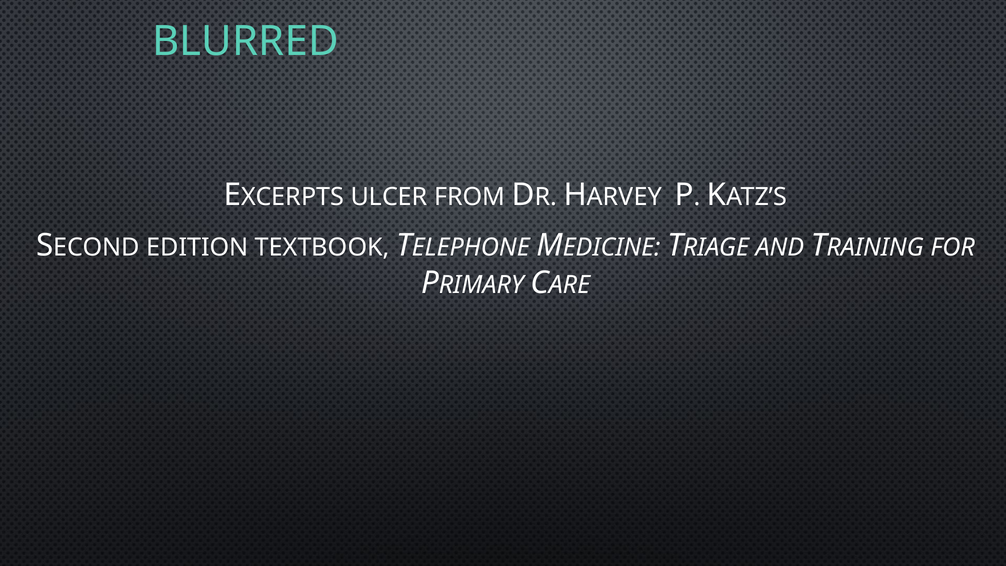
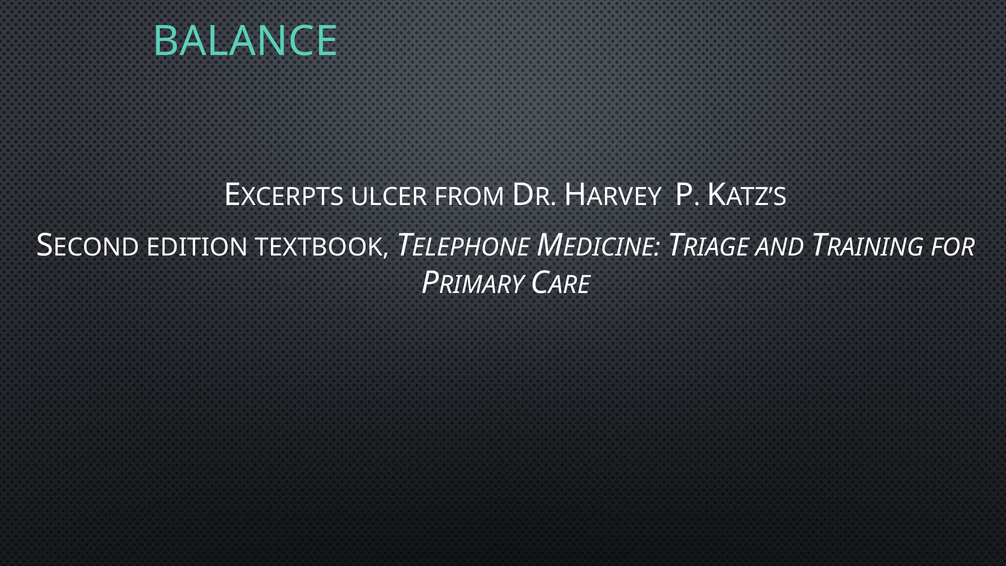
BLURRED: BLURRED -> BALANCE
